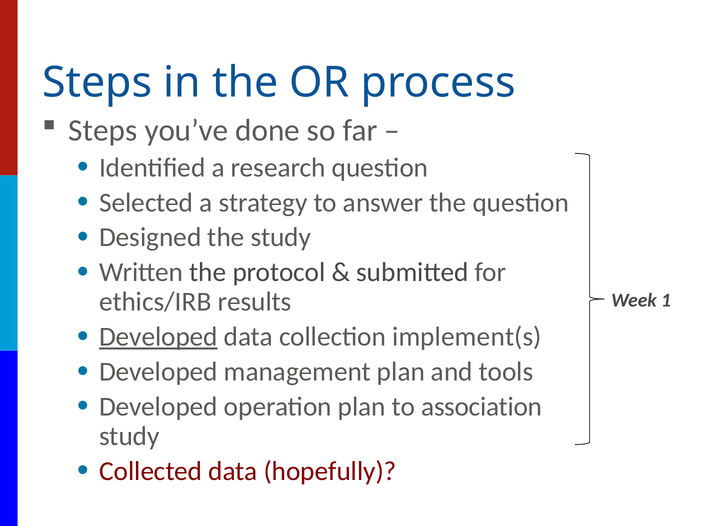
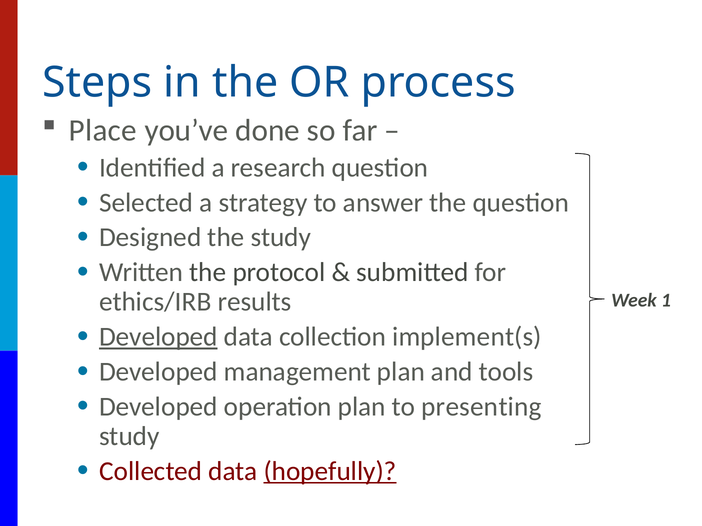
Steps at (103, 131): Steps -> Place
association: association -> presenting
hopefully underline: none -> present
